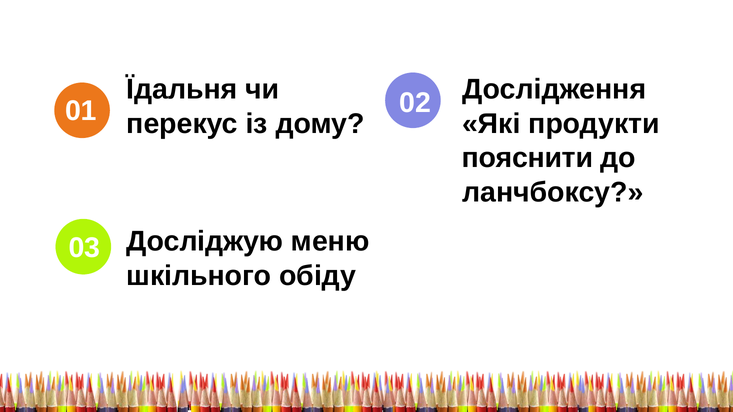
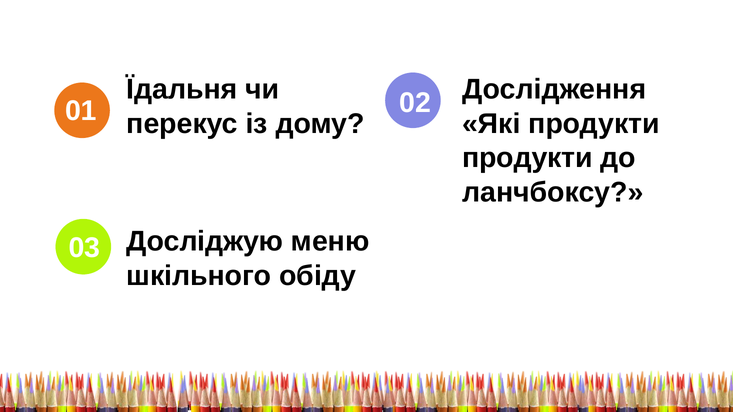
пояснити at (527, 158): пояснити -> продукти
